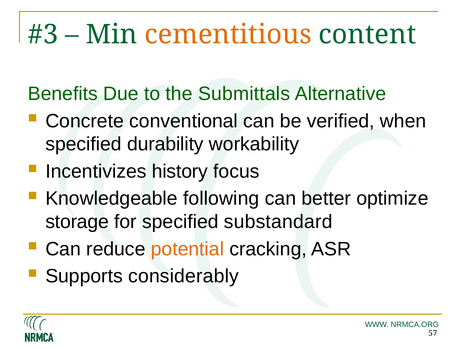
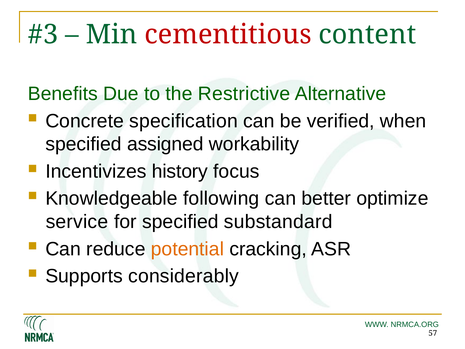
cementitious colour: orange -> red
Submittals: Submittals -> Restrictive
conventional: conventional -> specification
durability: durability -> assigned
storage: storage -> service
